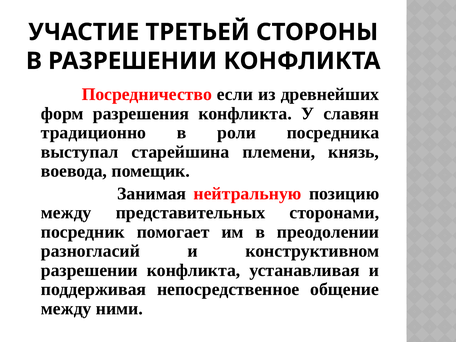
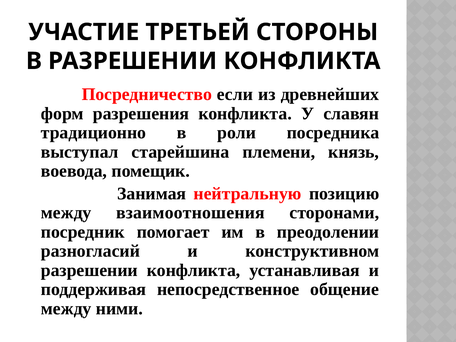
представительных: представительных -> взаимоотношения
